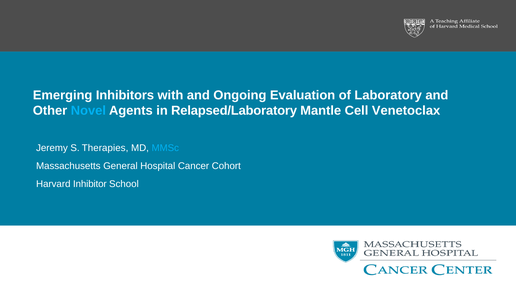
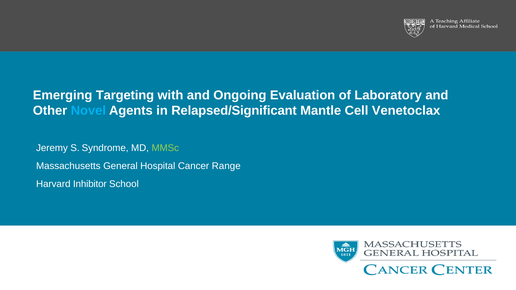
Inhibitors: Inhibitors -> Targeting
Relapsed/Laboratory: Relapsed/Laboratory -> Relapsed/Significant
Therapies: Therapies -> Syndrome
MMSc colour: light blue -> light green
Cohort: Cohort -> Range
